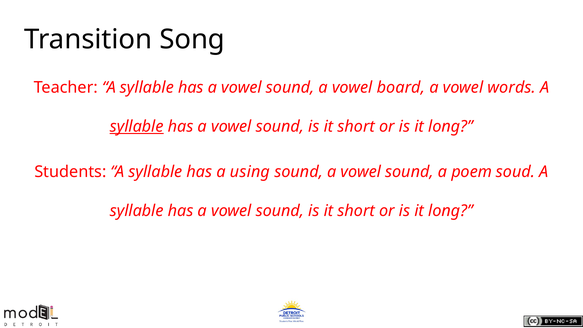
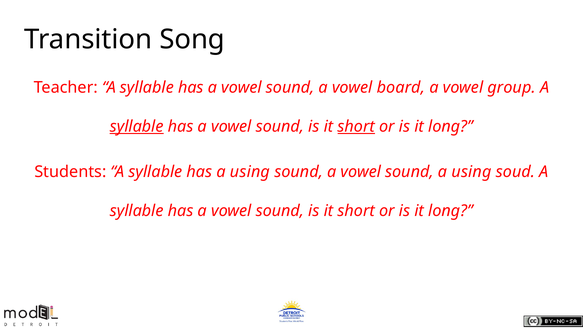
words: words -> group
short at (356, 126) underline: none -> present
sound a poem: poem -> using
